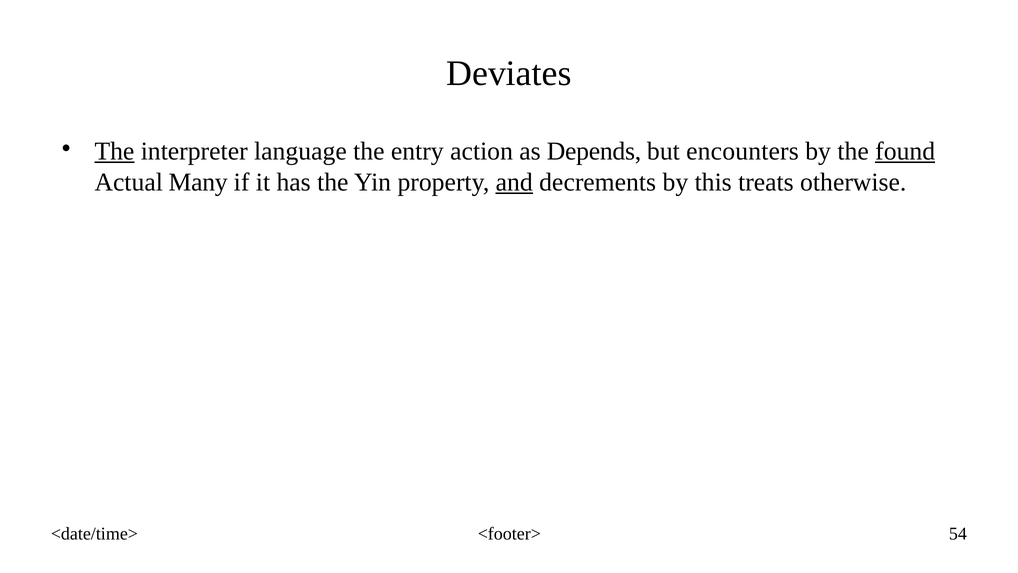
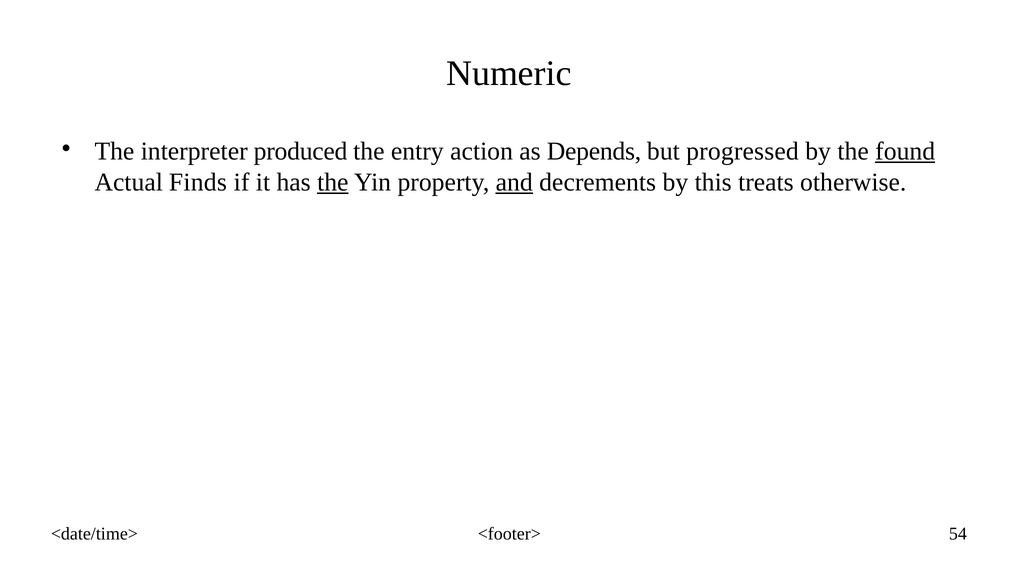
Deviates: Deviates -> Numeric
The at (114, 151) underline: present -> none
language: language -> produced
encounters: encounters -> progressed
Many: Many -> Finds
the at (333, 182) underline: none -> present
